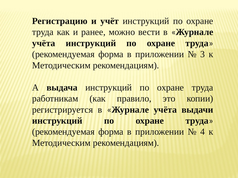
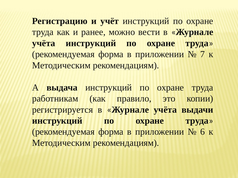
3: 3 -> 7
4: 4 -> 6
